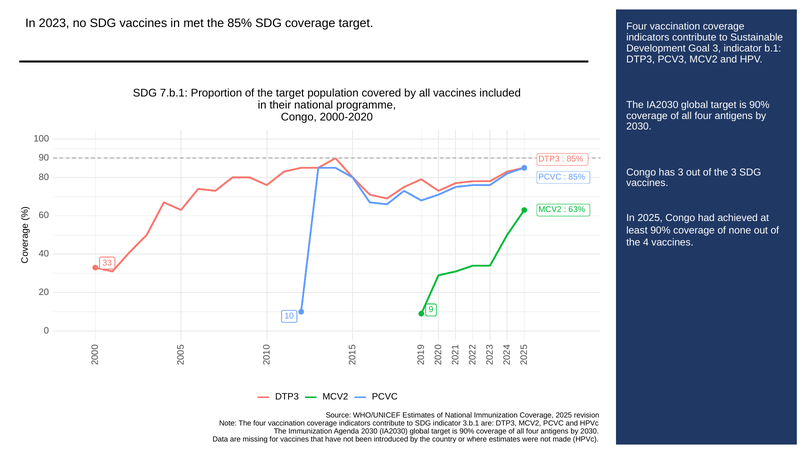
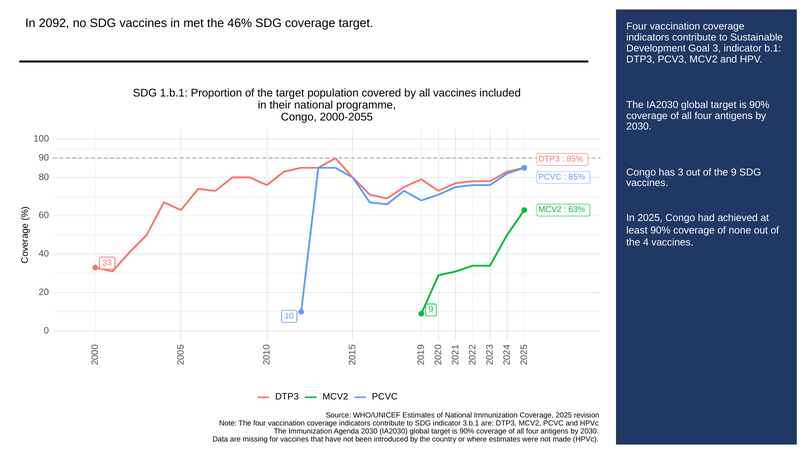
2023: 2023 -> 2092
the 85%: 85% -> 46%
7.b.1: 7.b.1 -> 1.b.1
2000-2020: 2000-2020 -> 2000-2055
the 3: 3 -> 9
